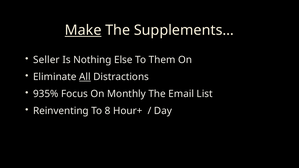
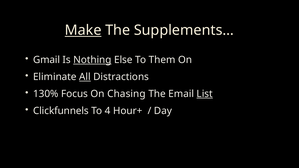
Seller: Seller -> Gmail
Nothing underline: none -> present
935%: 935% -> 130%
Monthly: Monthly -> Chasing
List underline: none -> present
Reinventing: Reinventing -> Clickfunnels
8: 8 -> 4
